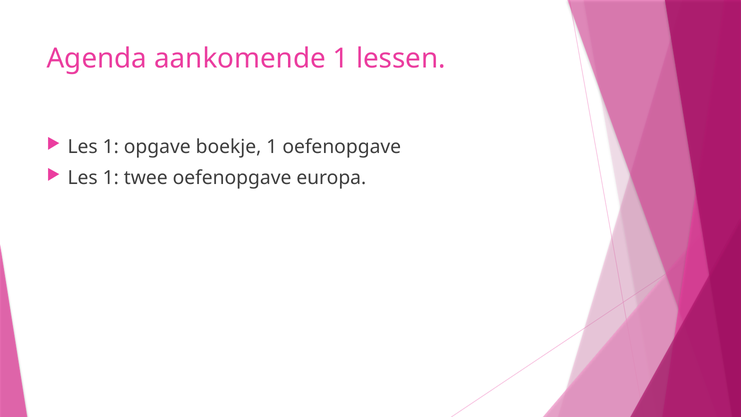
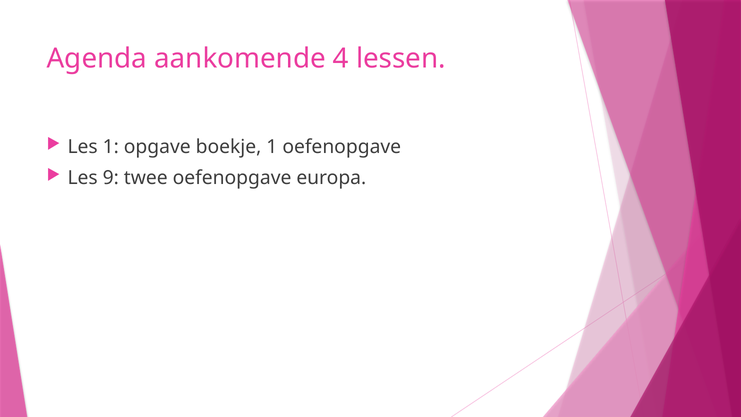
aankomende 1: 1 -> 4
1 at (111, 178): 1 -> 9
